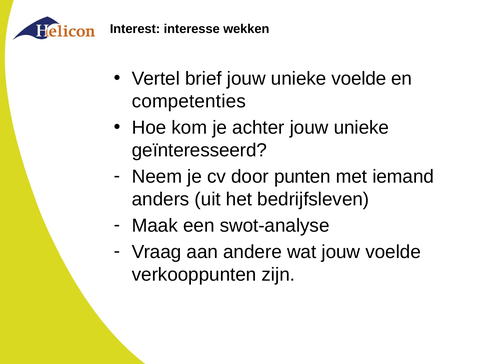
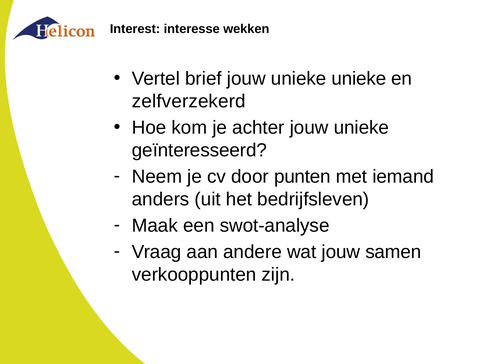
unieke voelde: voelde -> unieke
competenties: competenties -> zelfverzekerd
jouw voelde: voelde -> samen
